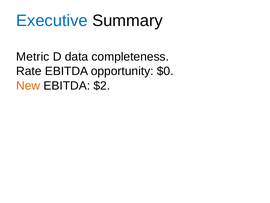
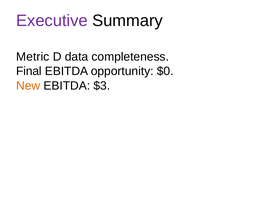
Executive colour: blue -> purple
Rate: Rate -> Final
$2: $2 -> $3
